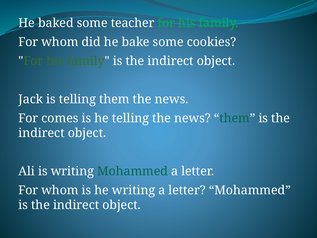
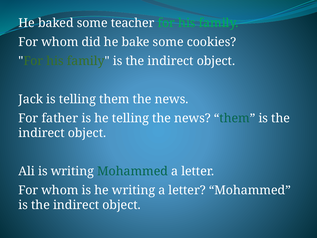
comes: comes -> father
